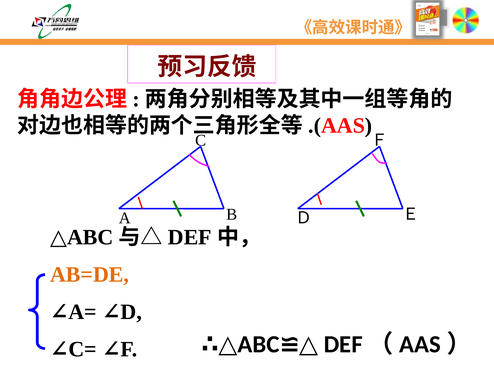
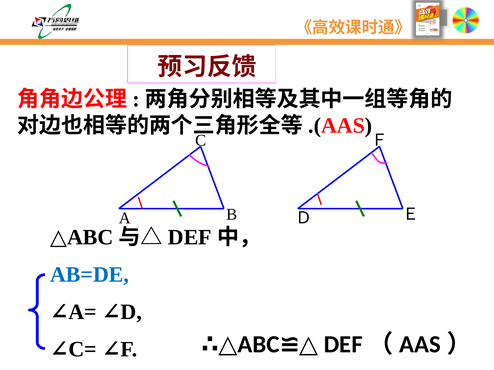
AB=DE colour: orange -> blue
